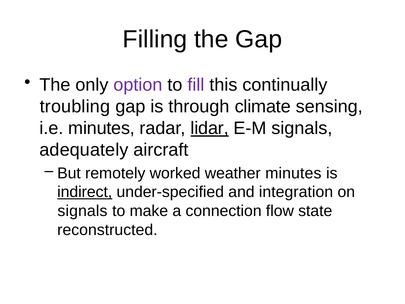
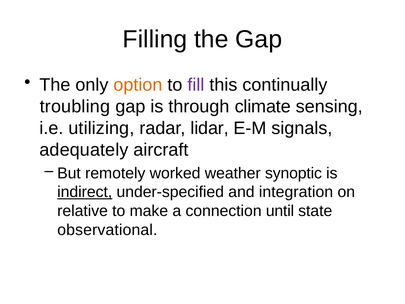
option colour: purple -> orange
i.e minutes: minutes -> utilizing
lidar underline: present -> none
weather minutes: minutes -> synoptic
signals at (82, 211): signals -> relative
flow: flow -> until
reconstructed: reconstructed -> observational
